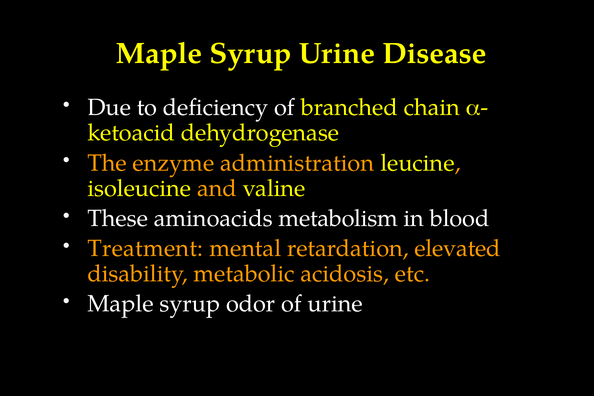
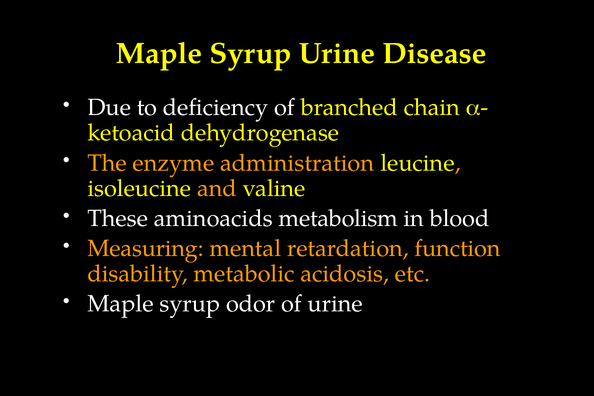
Treatment: Treatment -> Measuring
elevated: elevated -> function
